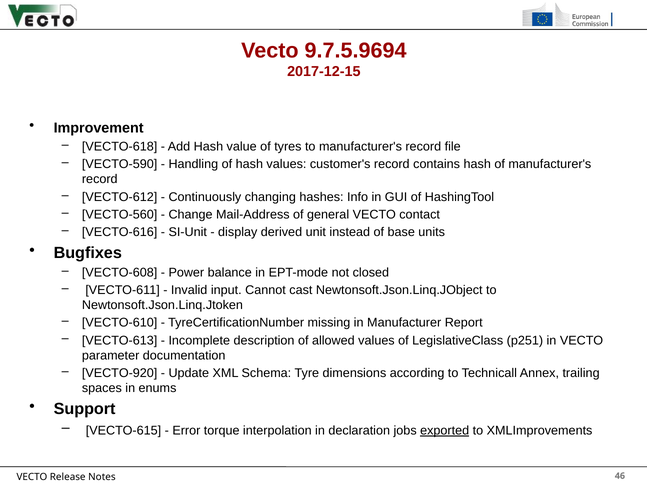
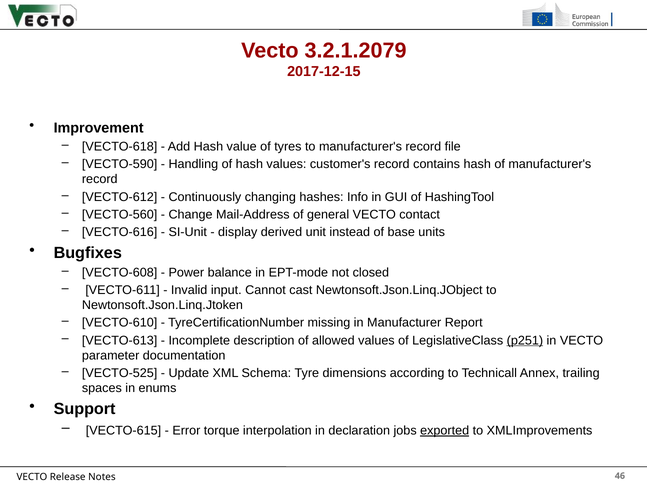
9.7.5.9694: 9.7.5.9694 -> 3.2.1.2079
p251 underline: none -> present
VECTO-920: VECTO-920 -> VECTO-525
